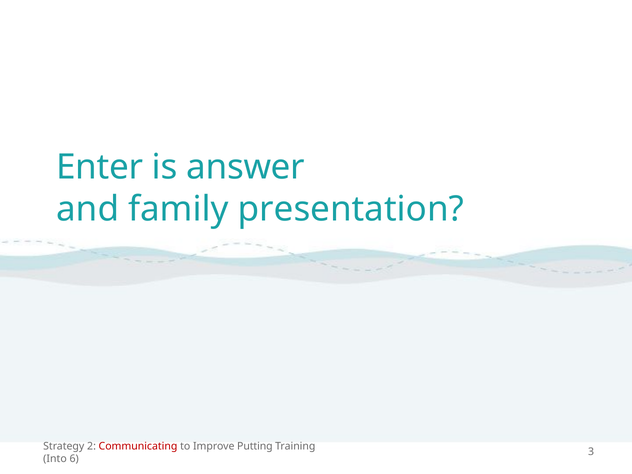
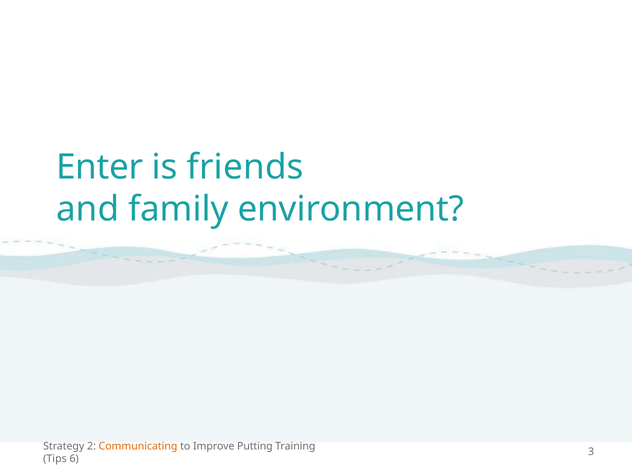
answer: answer -> friends
presentation: presentation -> environment
Communicating colour: red -> orange
Into: Into -> Tips
